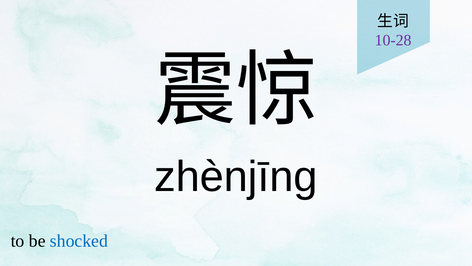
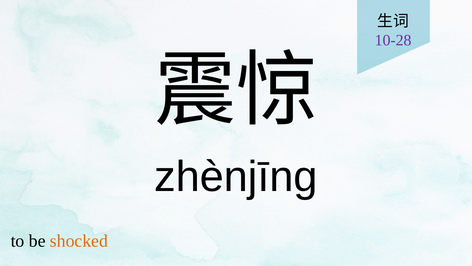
shocked colour: blue -> orange
